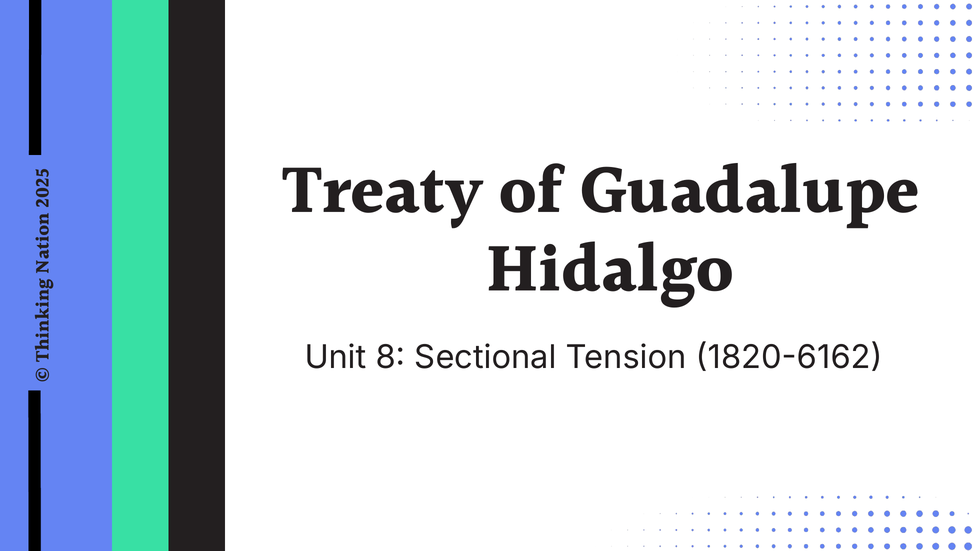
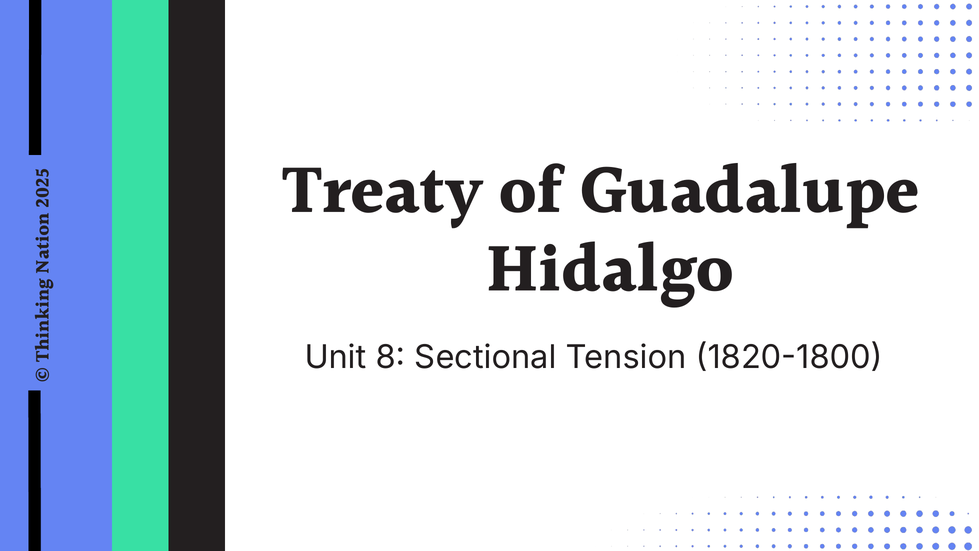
1820-6162: 1820-6162 -> 1820-1800
